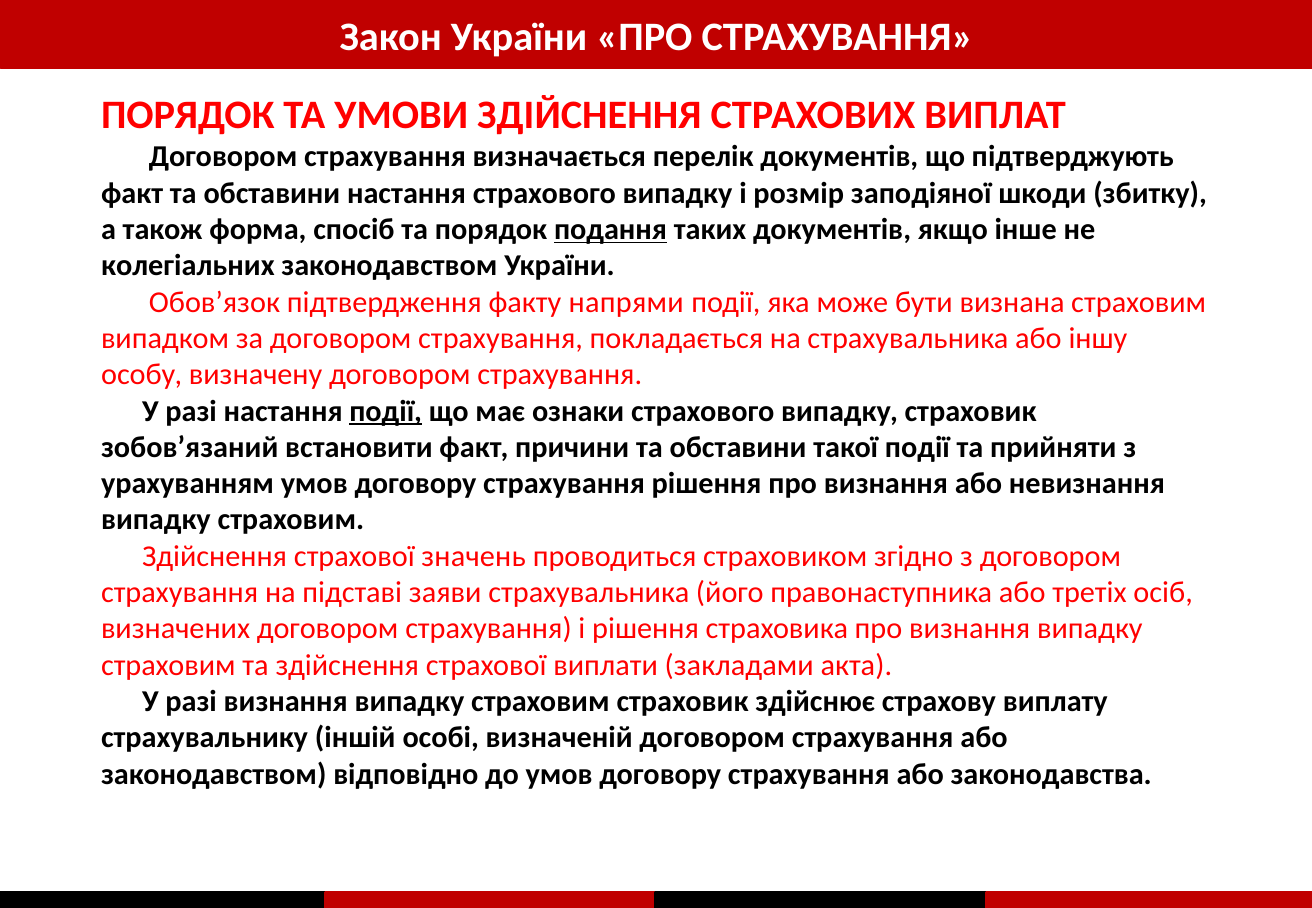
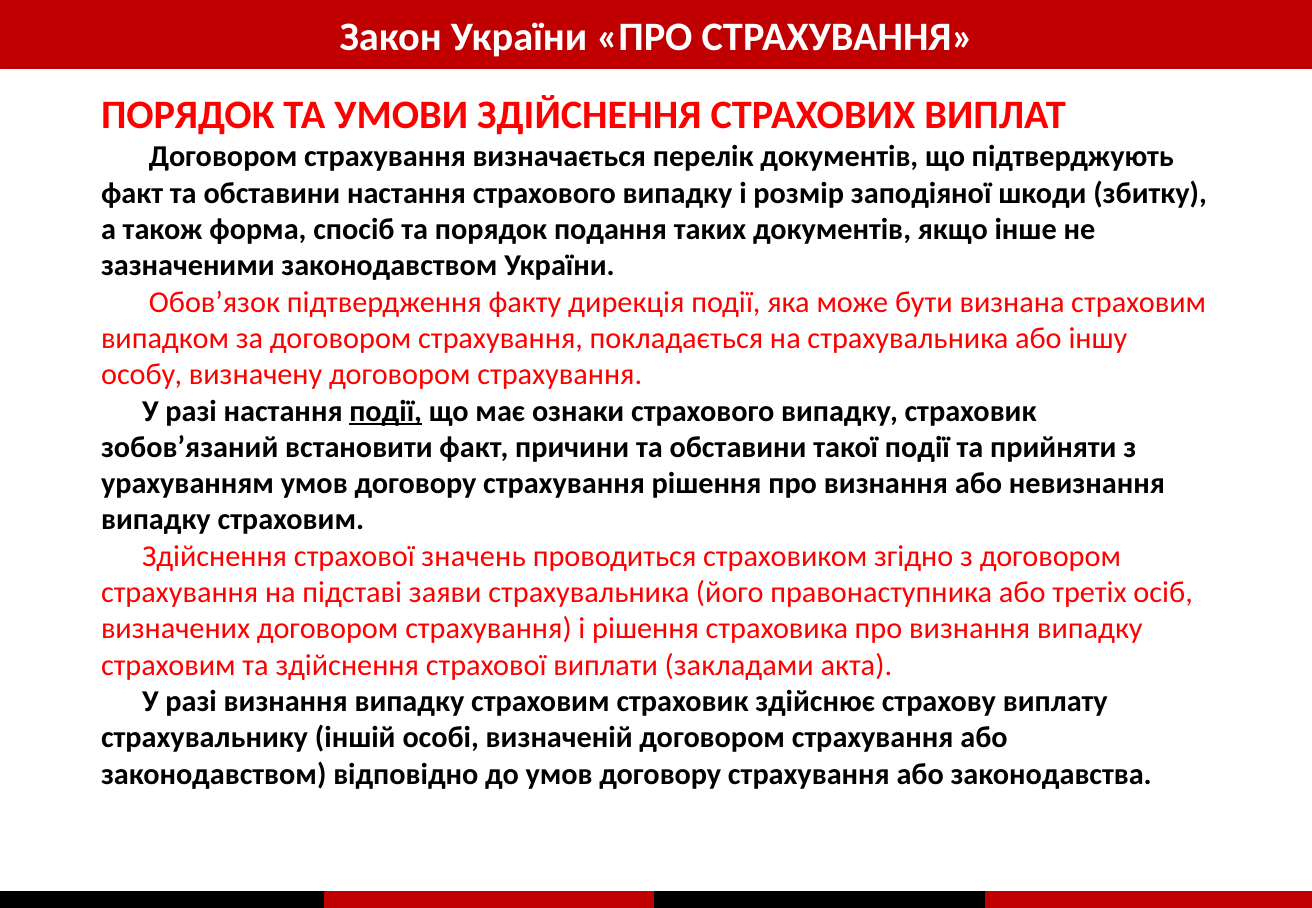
подання underline: present -> none
колегіальних: колегіальних -> зазначеними
напрями: напрями -> дирекція
